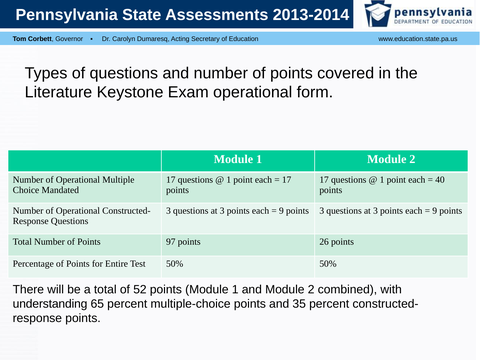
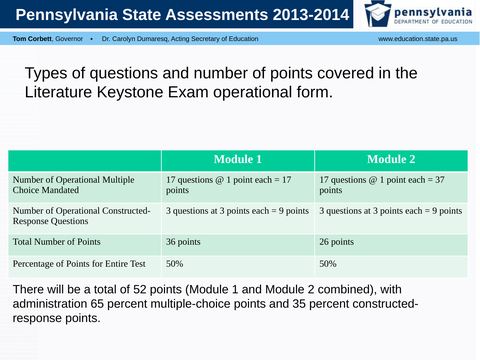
40: 40 -> 37
97: 97 -> 36
understanding: understanding -> administration
